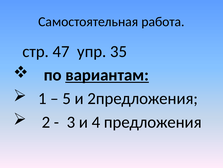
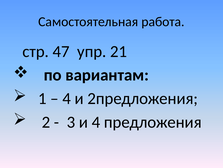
35: 35 -> 21
вариантам underline: present -> none
5 at (67, 98): 5 -> 4
